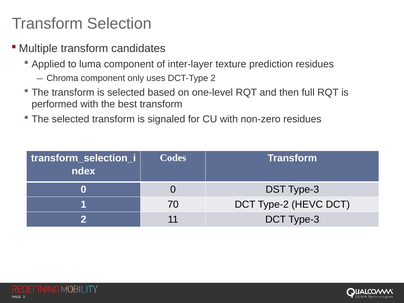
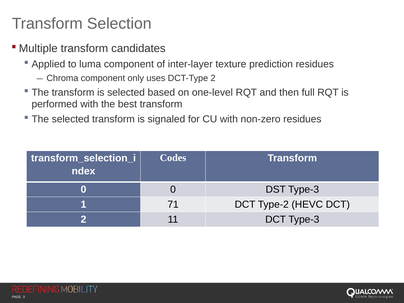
70: 70 -> 71
